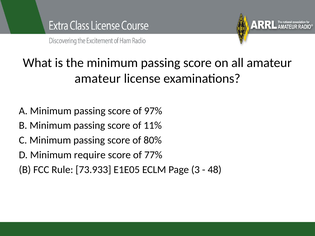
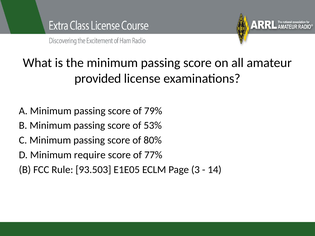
amateur at (98, 79): amateur -> provided
97%: 97% -> 79%
11%: 11% -> 53%
73.933: 73.933 -> 93.503
48: 48 -> 14
